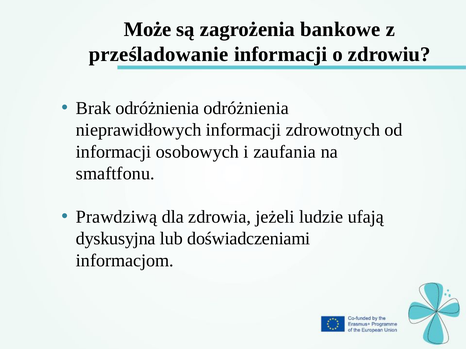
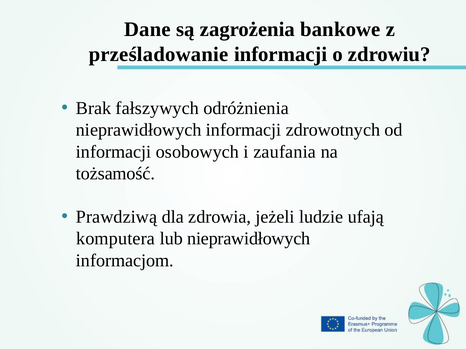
Może: Może -> Dane
Brak odróżnienia: odróżnienia -> fałszywych
smaftfonu: smaftfonu -> tożsamość
dyskusyjna: dyskusyjna -> komputera
lub doświadczeniami: doświadczeniami -> nieprawidłowych
